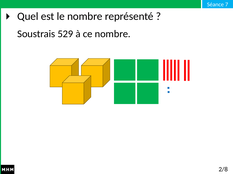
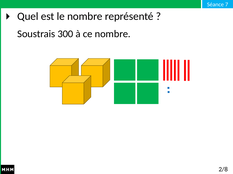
529: 529 -> 300
